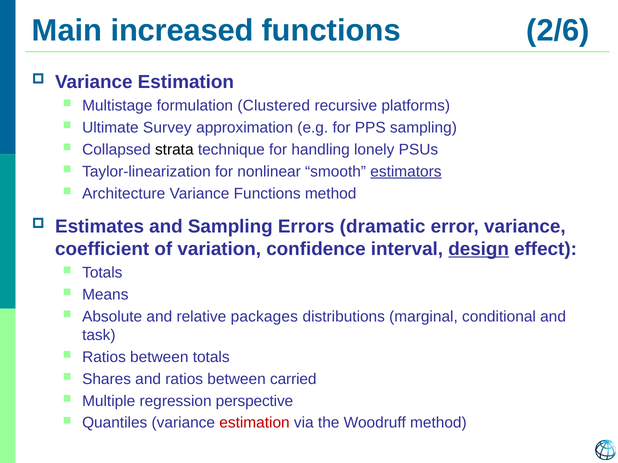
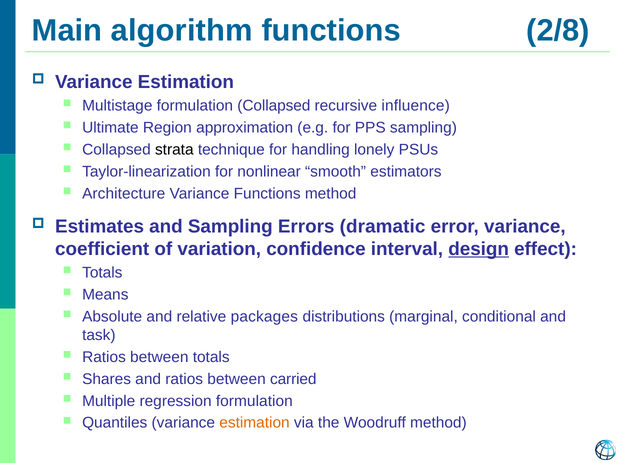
increased: increased -> algorithm
2/6: 2/6 -> 2/8
formulation Clustered: Clustered -> Collapsed
platforms: platforms -> influence
Survey: Survey -> Region
estimators underline: present -> none
regression perspective: perspective -> formulation
estimation at (255, 423) colour: red -> orange
